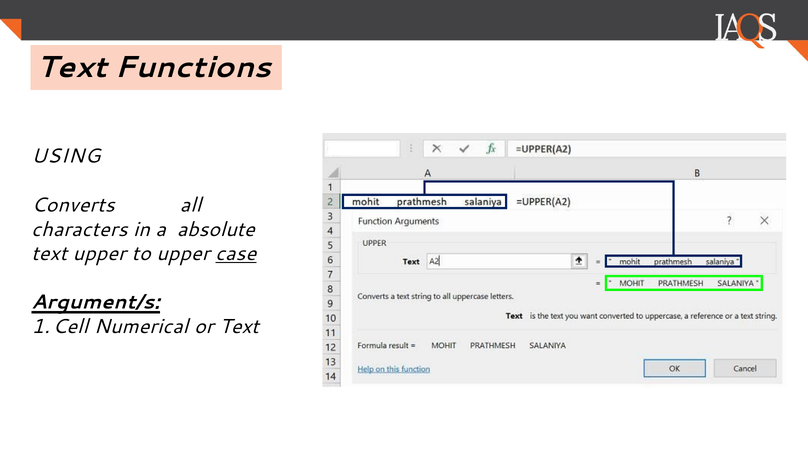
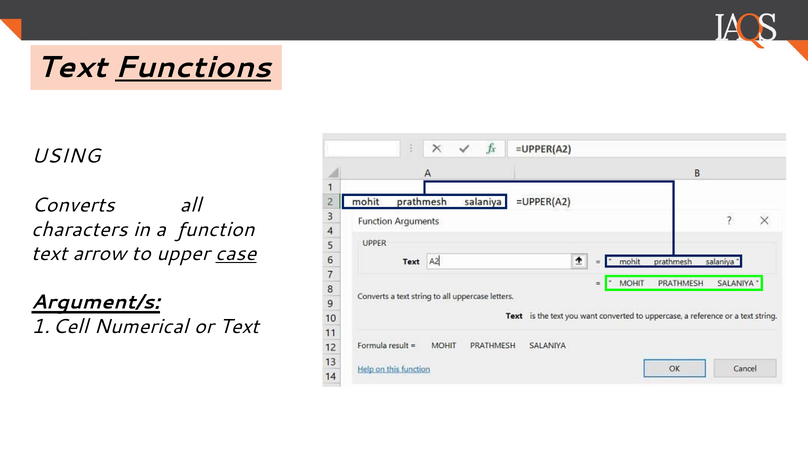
Functions underline: none -> present
absolute: absolute -> function
text upper: upper -> arrow
